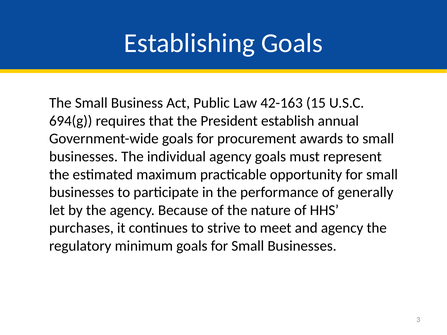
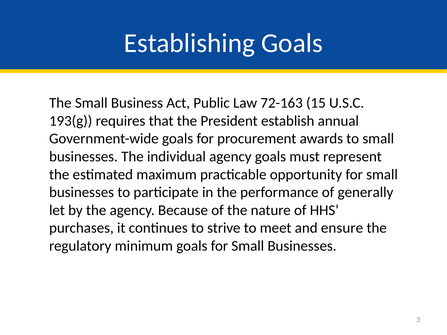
42-163: 42-163 -> 72-163
694(g: 694(g -> 193(g
and agency: agency -> ensure
